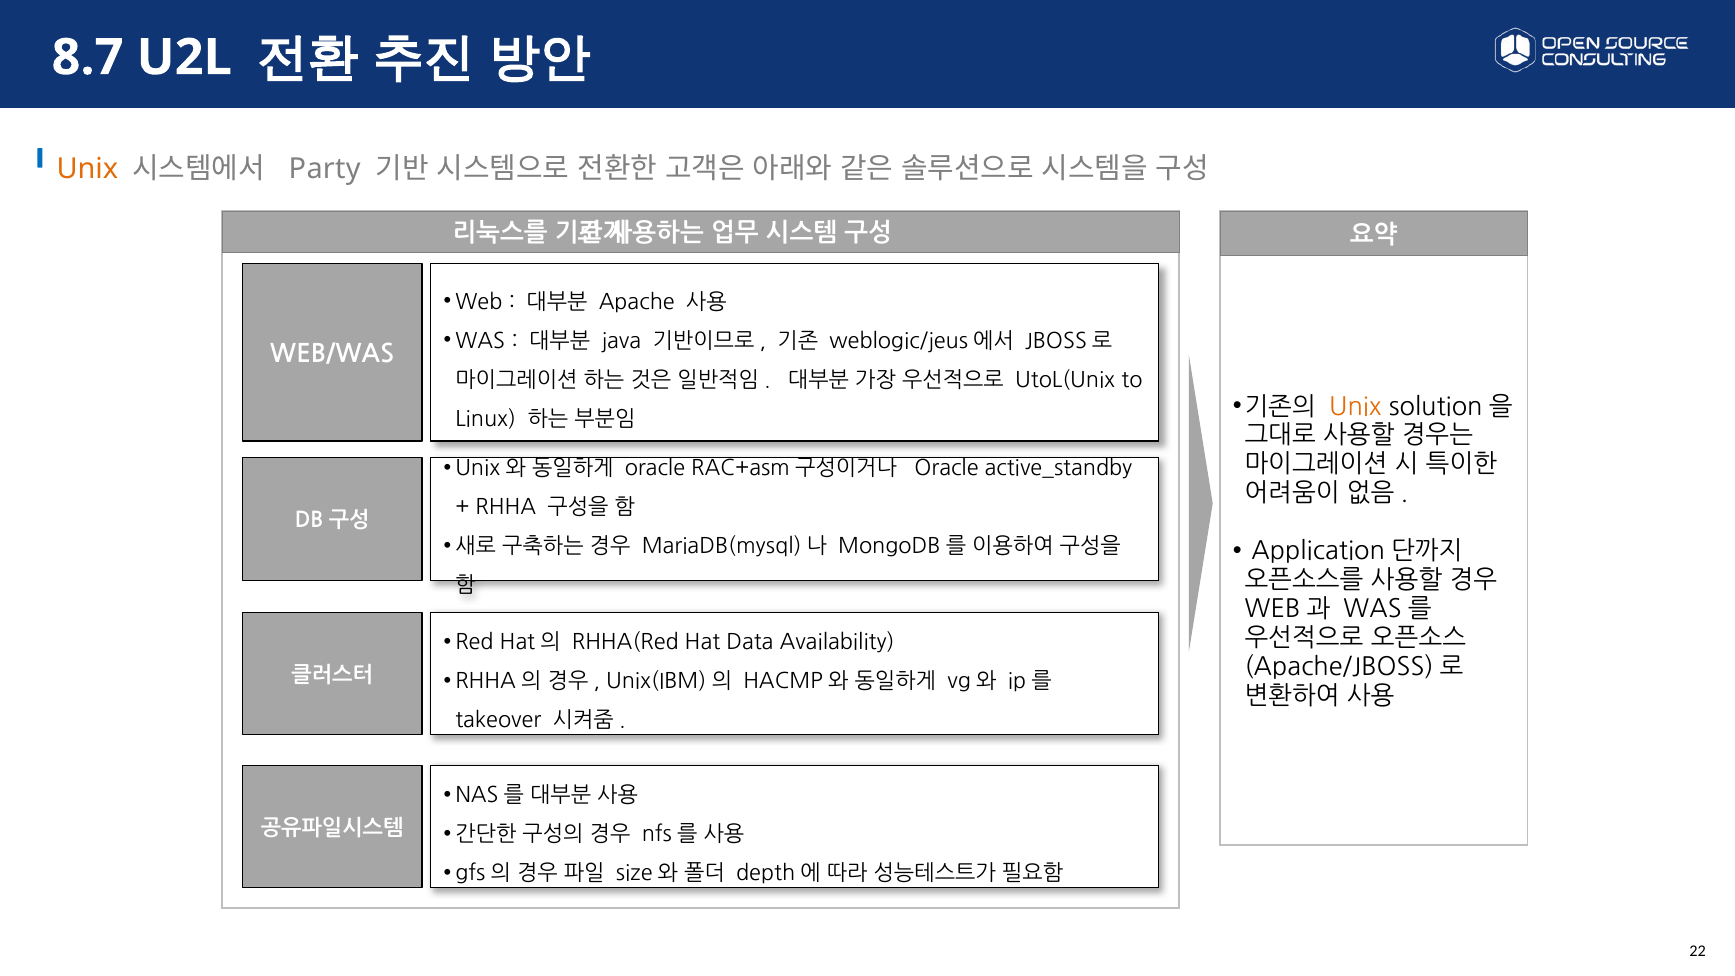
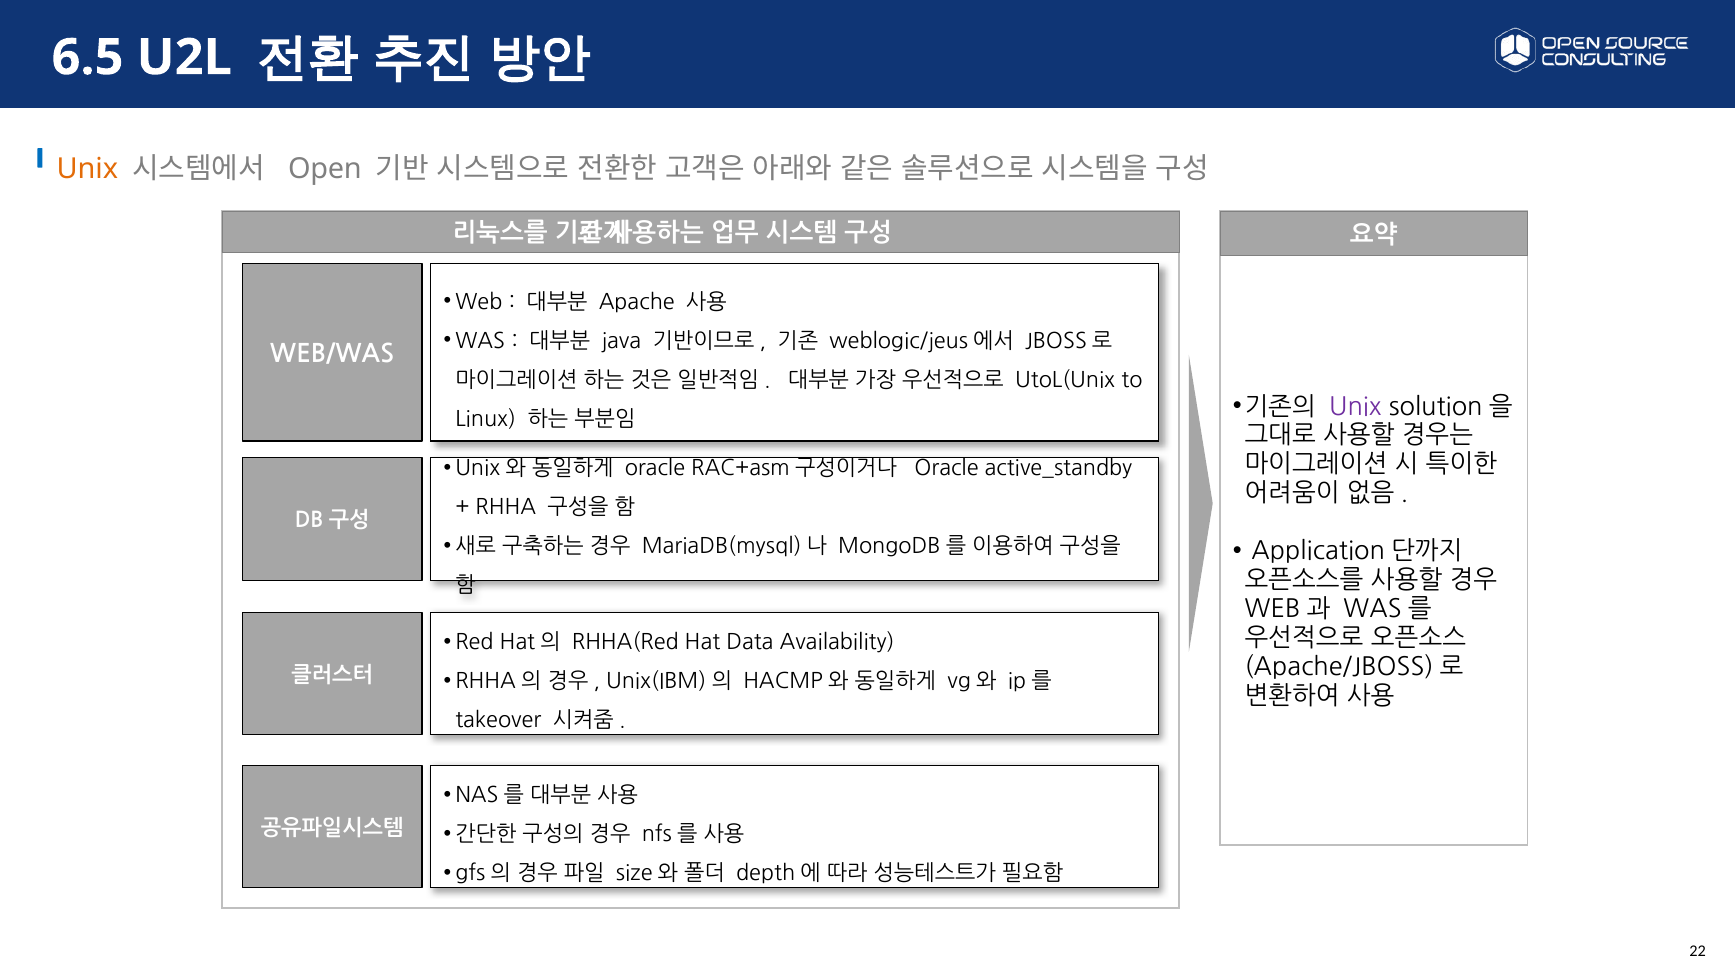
8.7: 8.7 -> 6.5
Party: Party -> Open
Unix at (1355, 407) colour: orange -> purple
